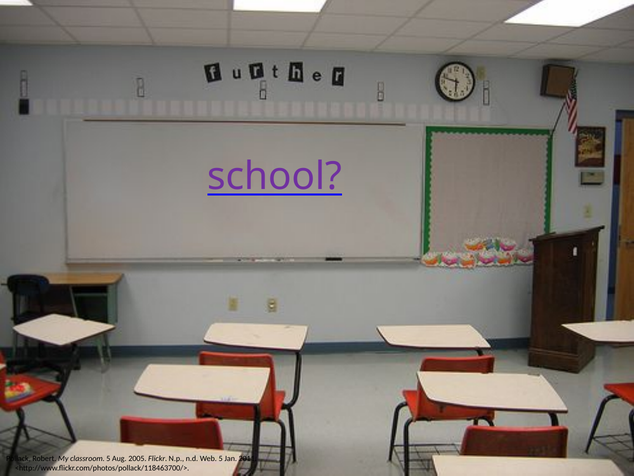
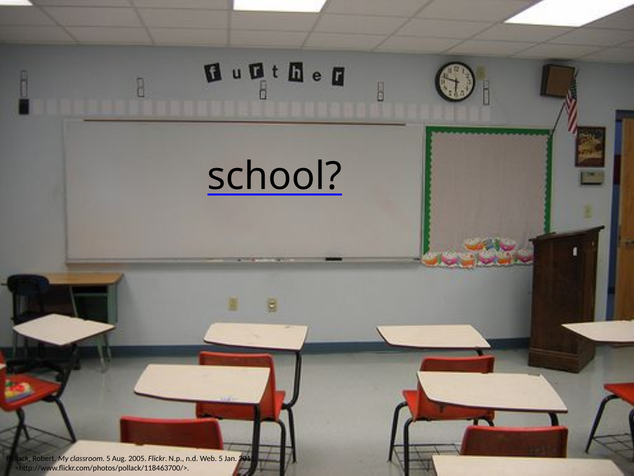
school colour: purple -> black
